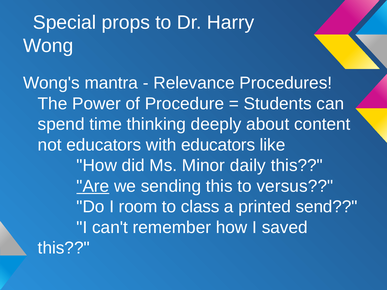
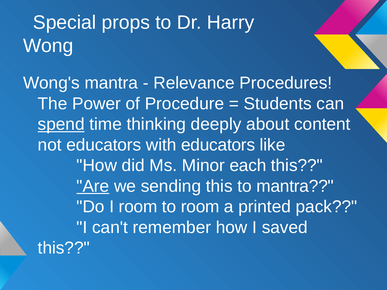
spend underline: none -> present
daily: daily -> each
to versus: versus -> mantra
to class: class -> room
send: send -> pack
